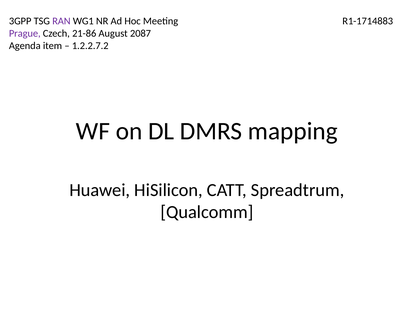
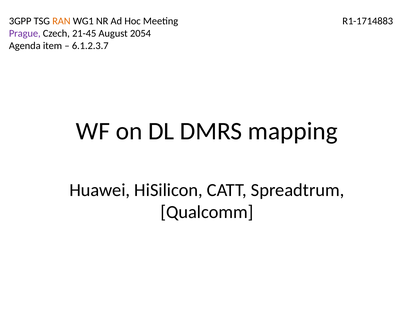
RAN colour: purple -> orange
21-86: 21-86 -> 21-45
2087: 2087 -> 2054
1.2.2.7.2: 1.2.2.7.2 -> 6.1.2.3.7
